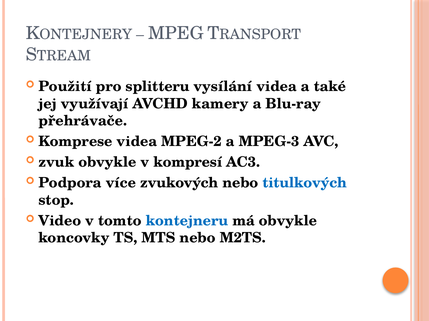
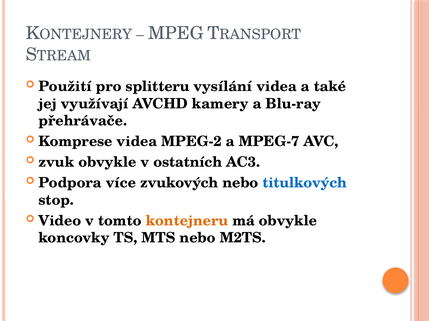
MPEG-3: MPEG-3 -> MPEG-7
kompresí: kompresí -> ostatních
kontejneru colour: blue -> orange
